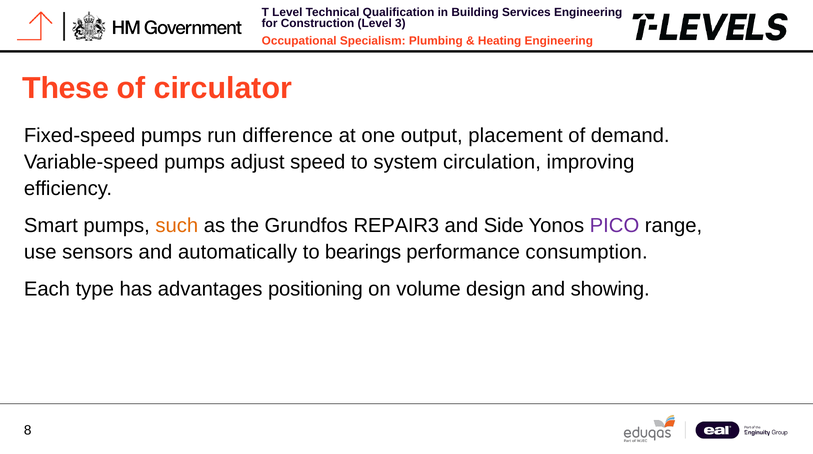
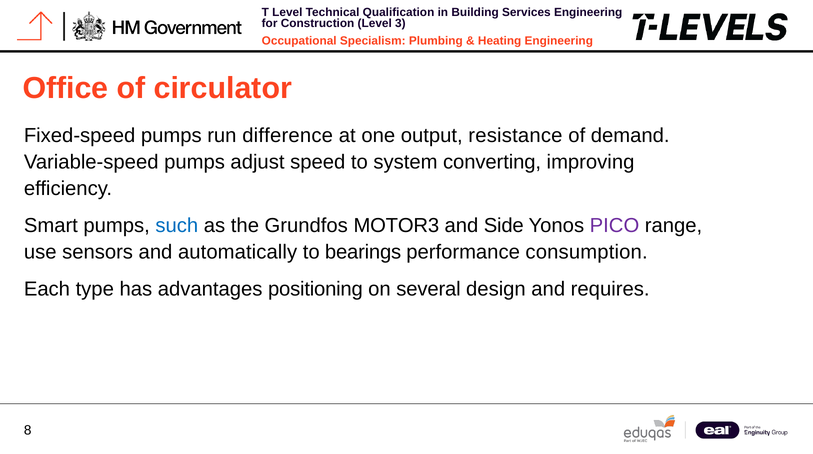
These: These -> Office
placement: placement -> resistance
circulation: circulation -> converting
such colour: orange -> blue
REPAIR3: REPAIR3 -> MOTOR3
volume: volume -> several
showing: showing -> requires
